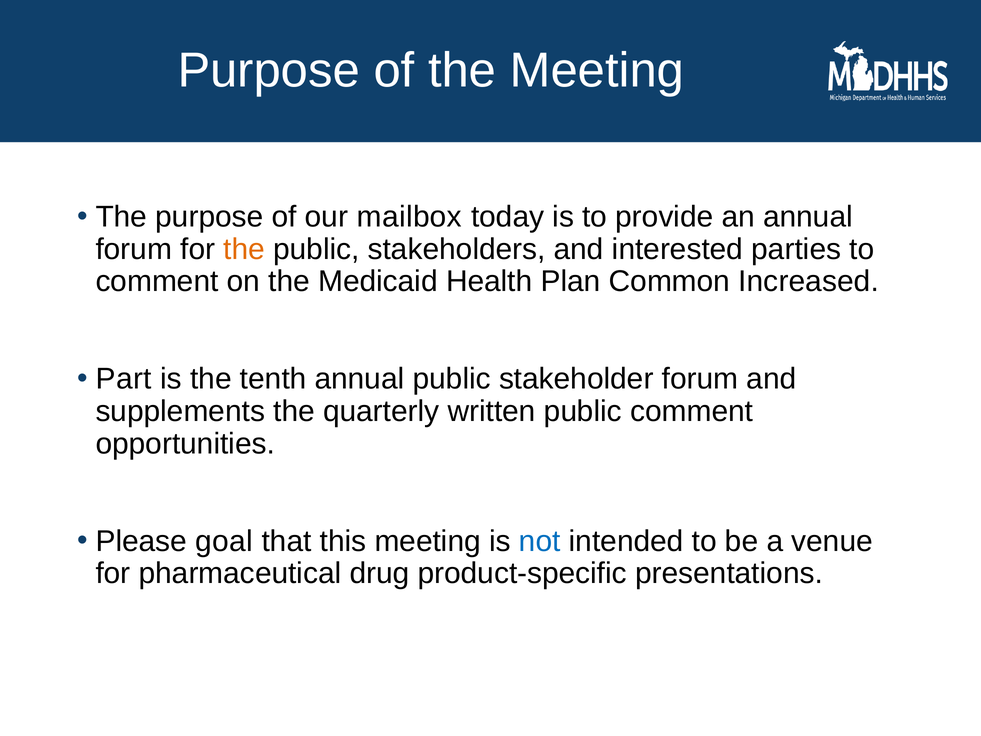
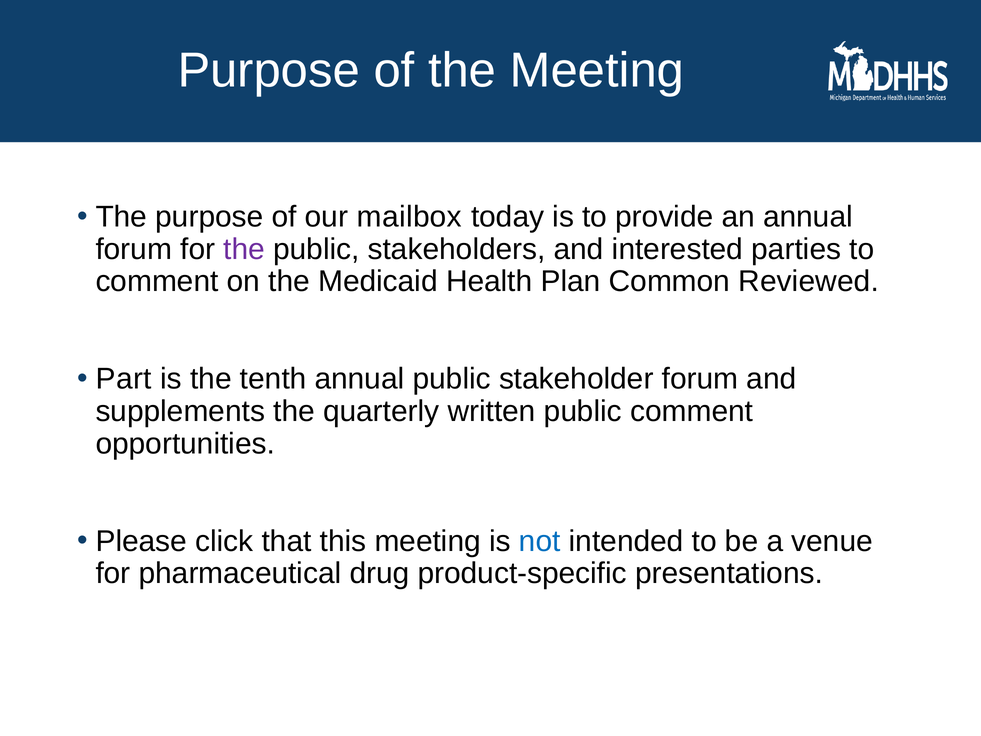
the at (244, 249) colour: orange -> purple
Increased: Increased -> Reviewed
goal: goal -> click
